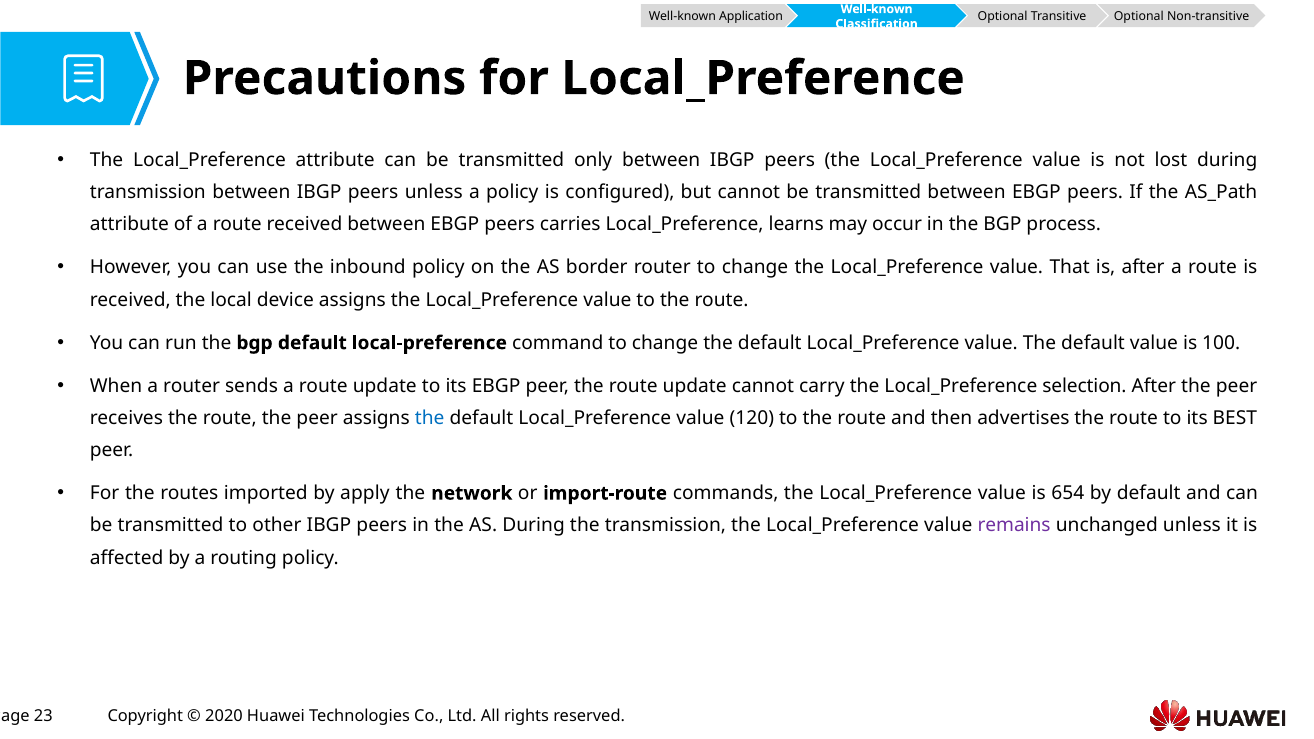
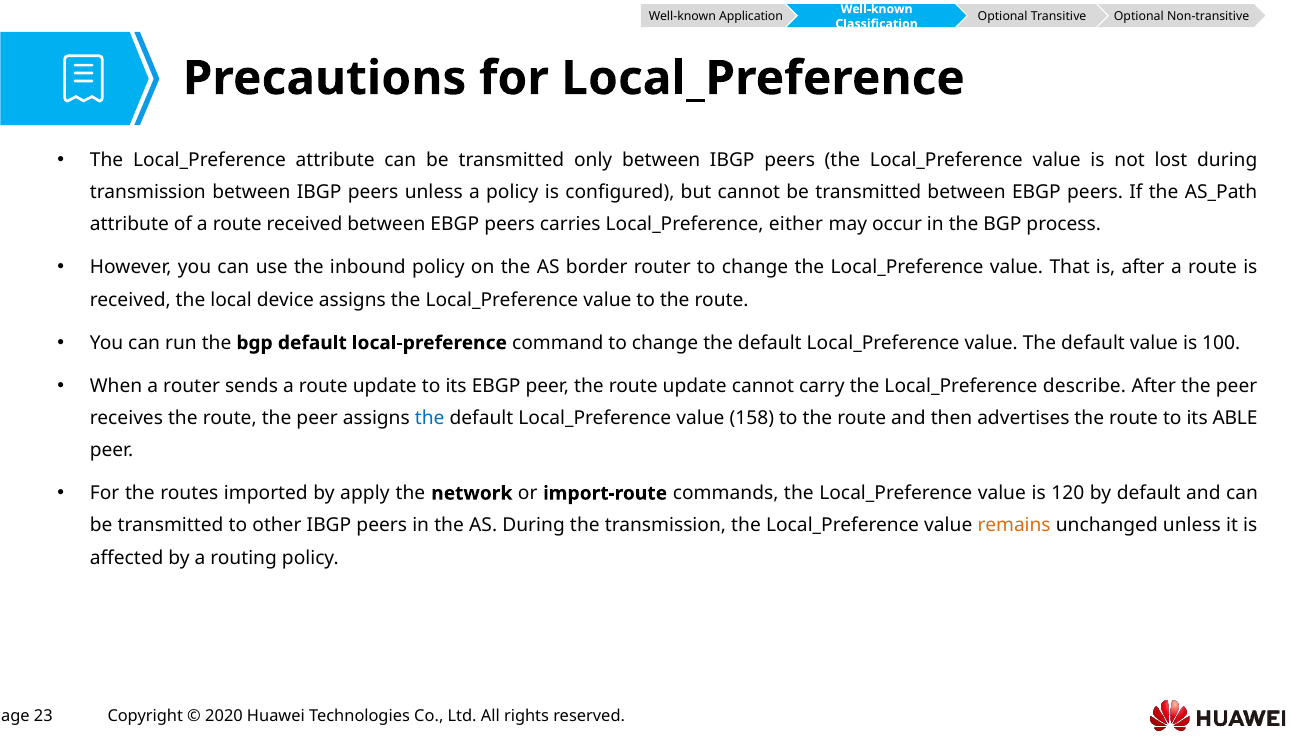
learns: learns -> either
selection: selection -> describe
120: 120 -> 158
BEST: BEST -> ABLE
654: 654 -> 120
remains colour: purple -> orange
